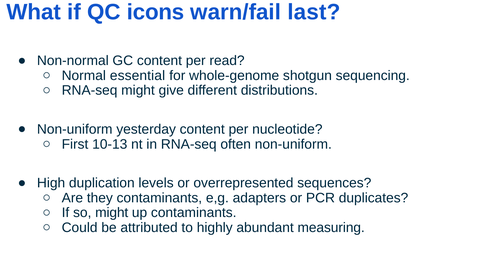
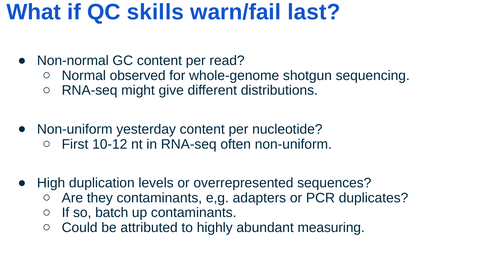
icons: icons -> skills
essential: essential -> observed
10-13: 10-13 -> 10-12
so might: might -> batch
